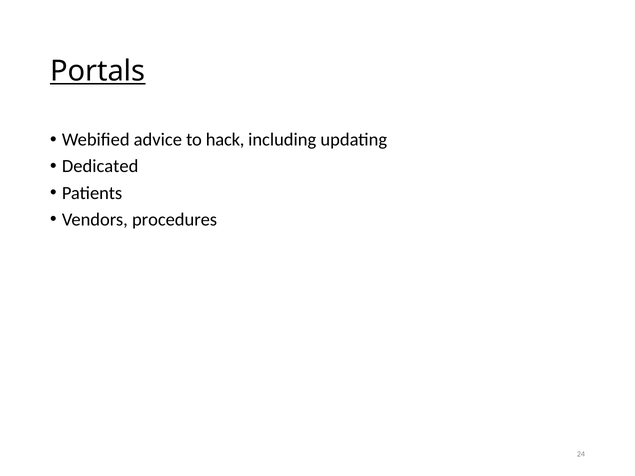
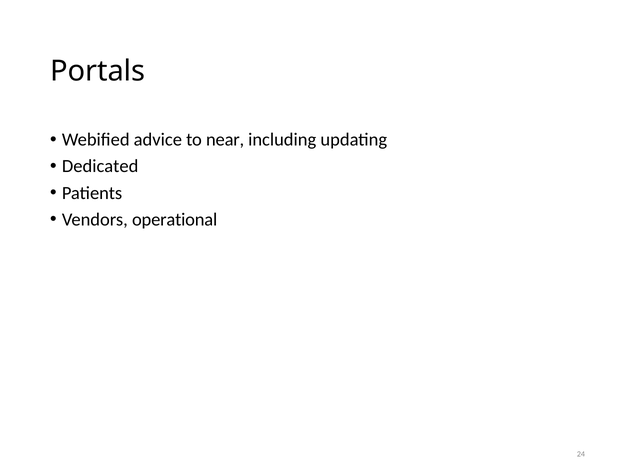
Portals underline: present -> none
hack: hack -> near
procedures: procedures -> operational
